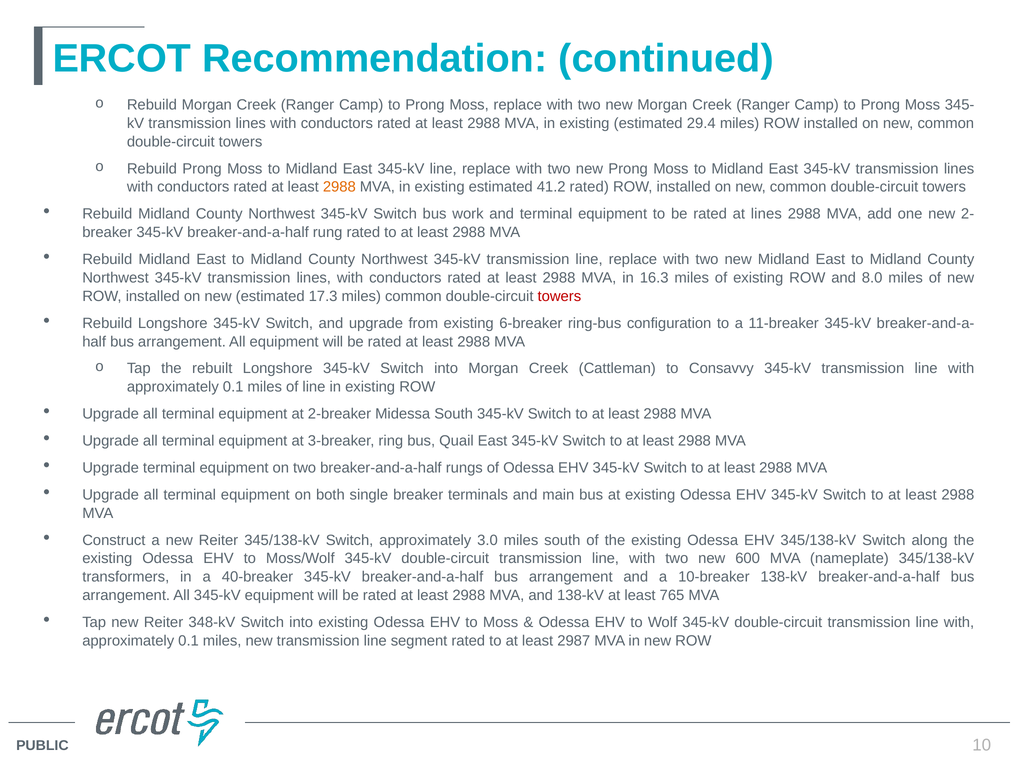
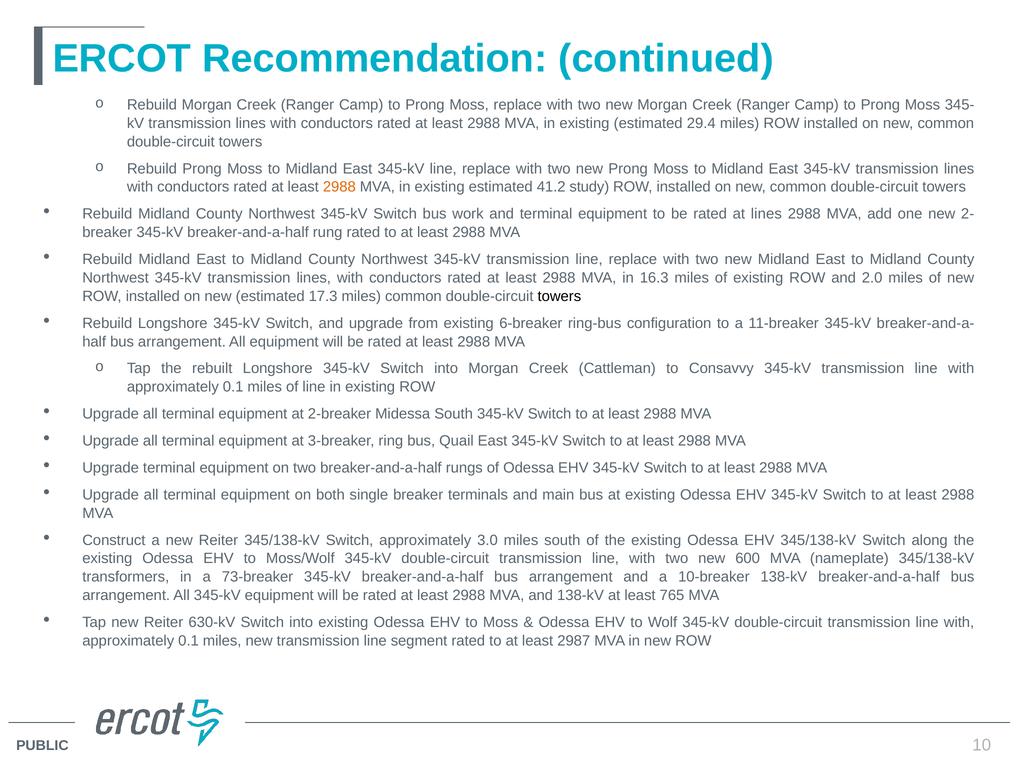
41.2 rated: rated -> study
8.0: 8.0 -> 2.0
towers at (559, 296) colour: red -> black
40-breaker: 40-breaker -> 73-breaker
348-kV: 348-kV -> 630-kV
